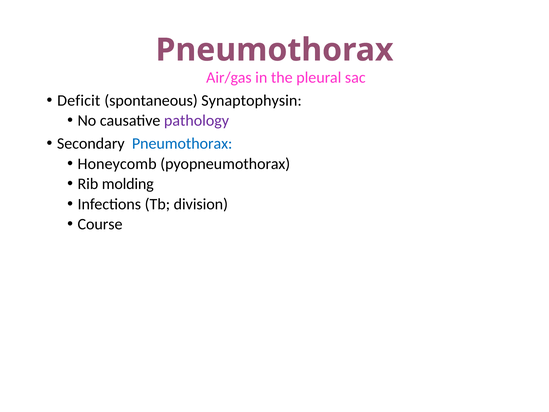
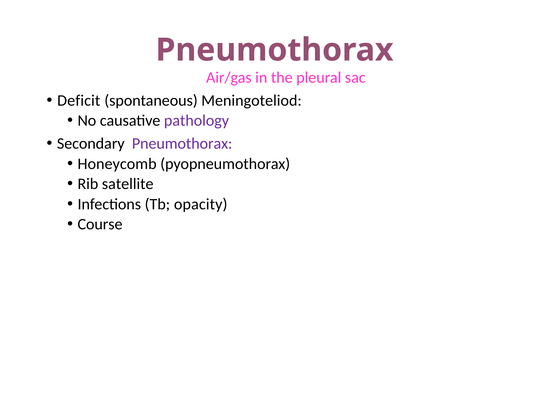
Synaptophysin: Synaptophysin -> Meningoteliod
Pneumothorax at (182, 144) colour: blue -> purple
molding: molding -> satellite
division: division -> opacity
